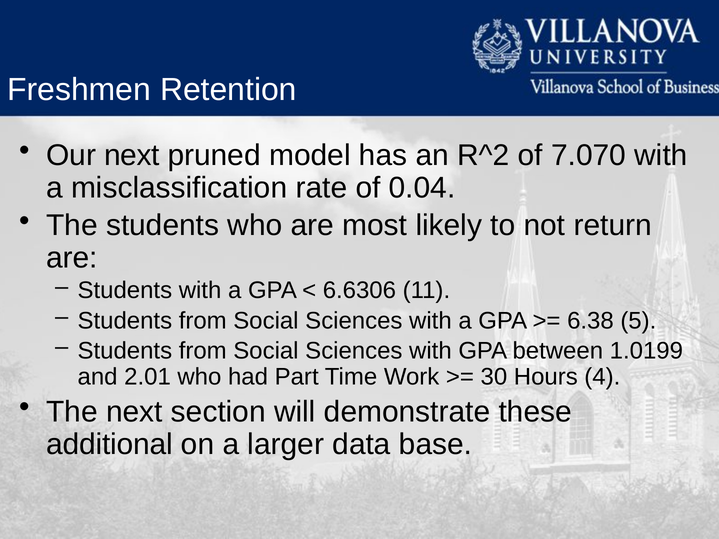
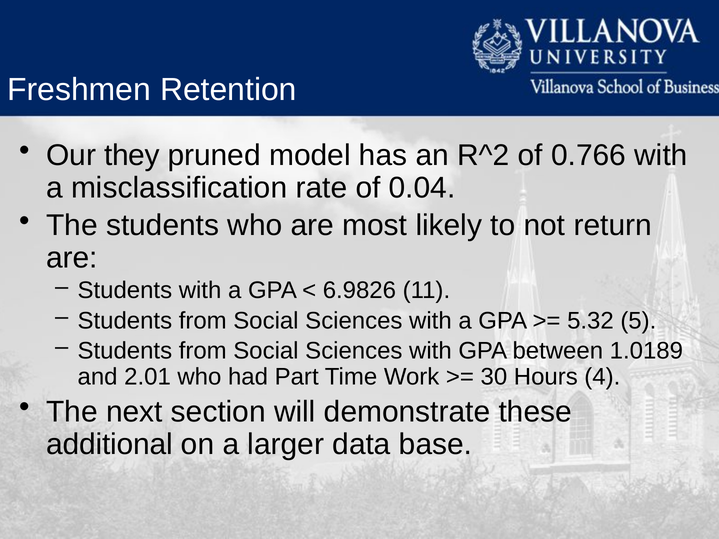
Our next: next -> they
7.070: 7.070 -> 0.766
6.6306: 6.6306 -> 6.9826
6.38: 6.38 -> 5.32
1.0199: 1.0199 -> 1.0189
